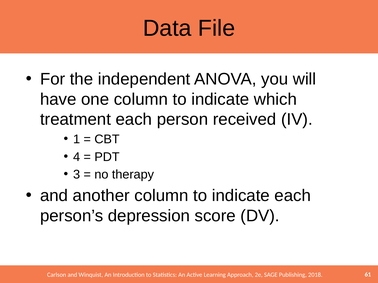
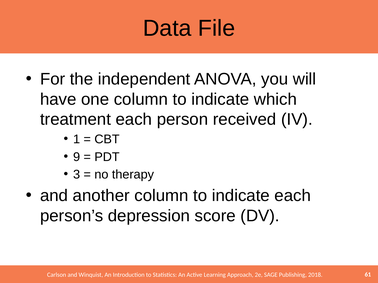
4: 4 -> 9
